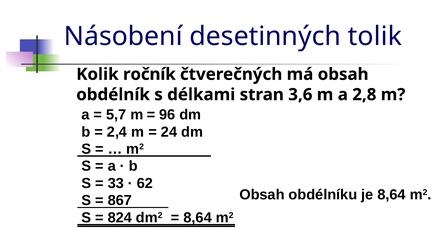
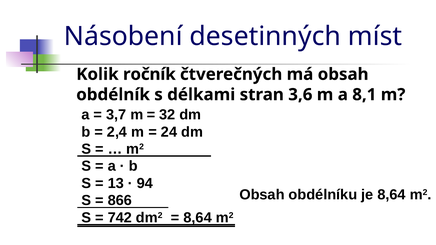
tolik: tolik -> míst
2,8: 2,8 -> 8,1
5,7: 5,7 -> 3,7
96: 96 -> 32
33: 33 -> 13
62: 62 -> 94
867: 867 -> 866
824: 824 -> 742
